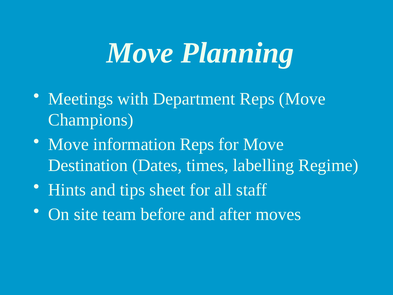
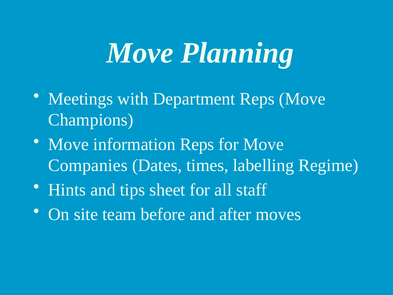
Destination: Destination -> Companies
